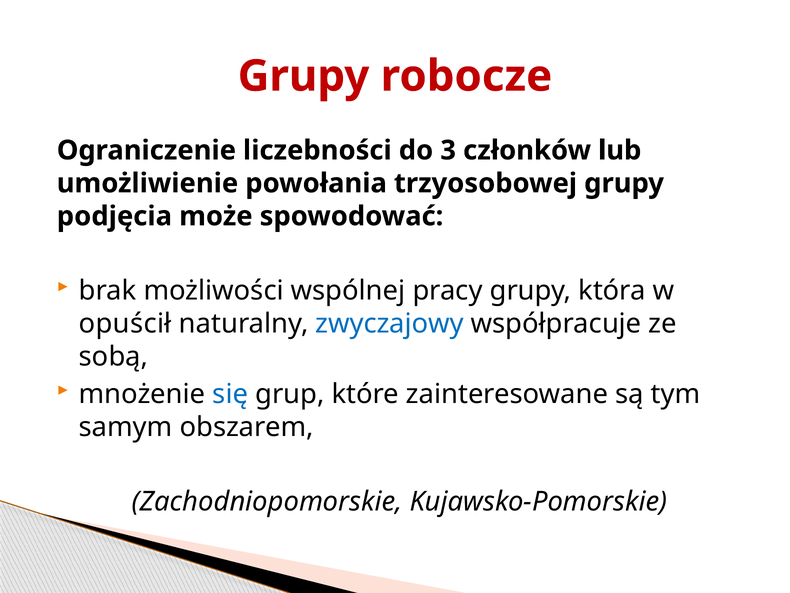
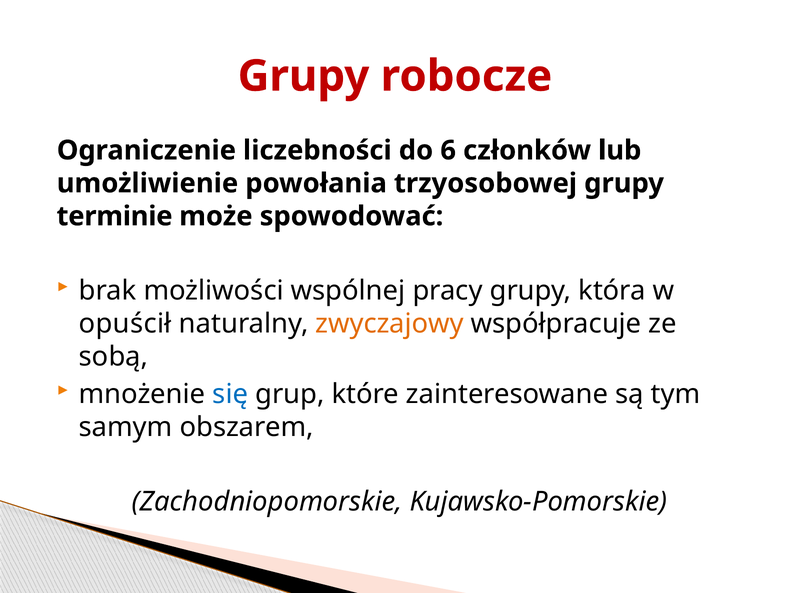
3: 3 -> 6
podjęcia: podjęcia -> terminie
zwyczajowy colour: blue -> orange
